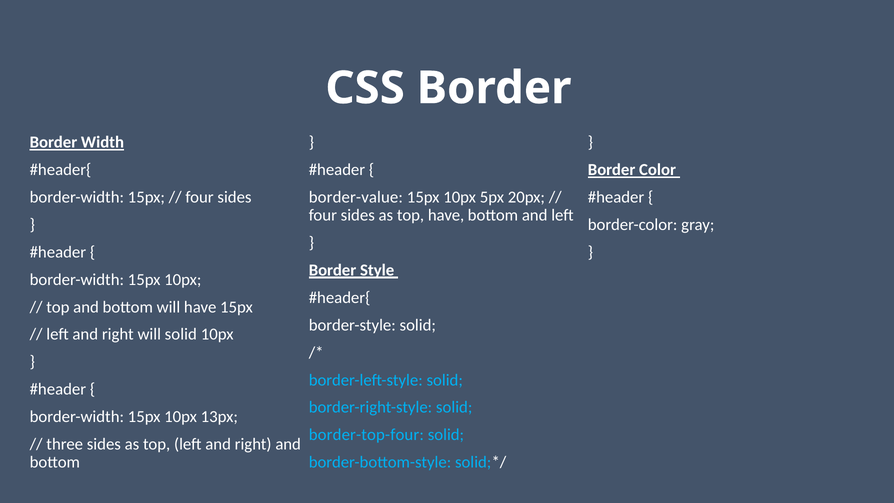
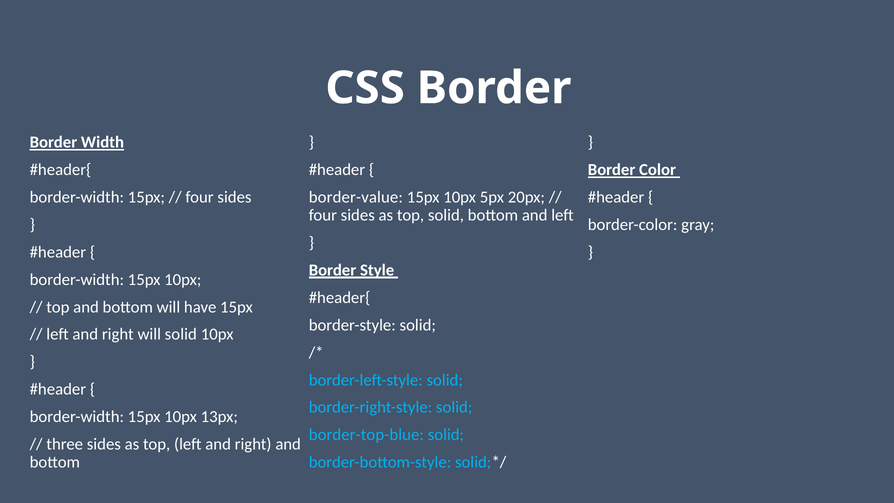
top have: have -> solid
border-top-four: border-top-four -> border-top-blue
